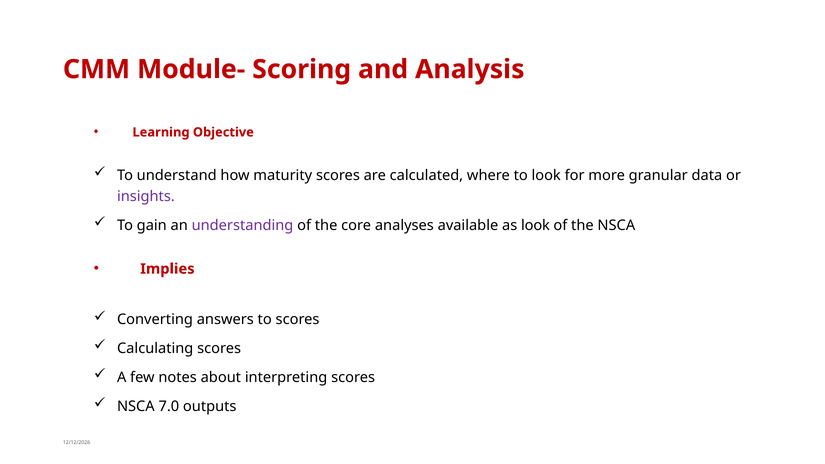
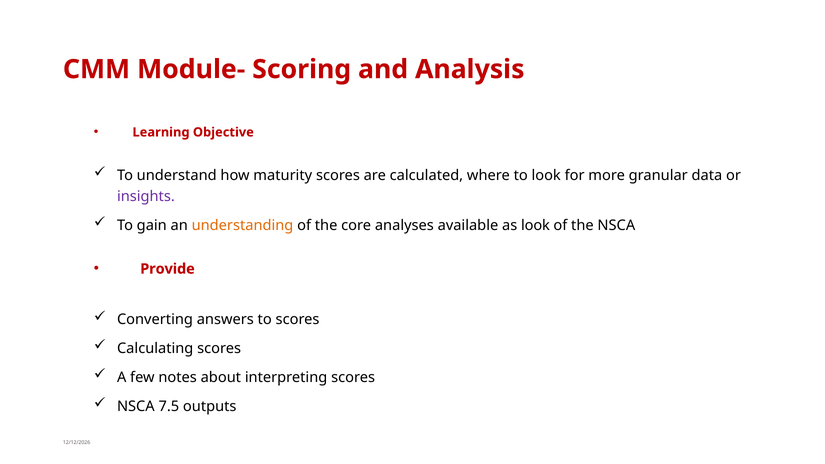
understanding colour: purple -> orange
Implies: Implies -> Provide
7.0: 7.0 -> 7.5
